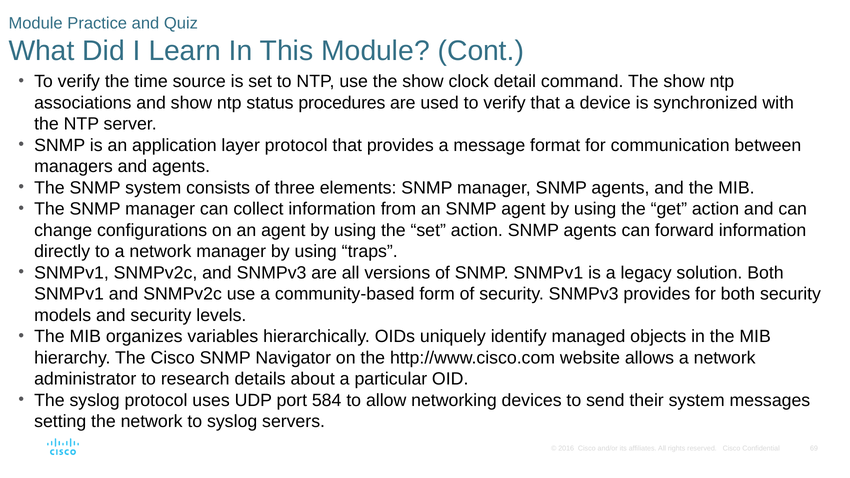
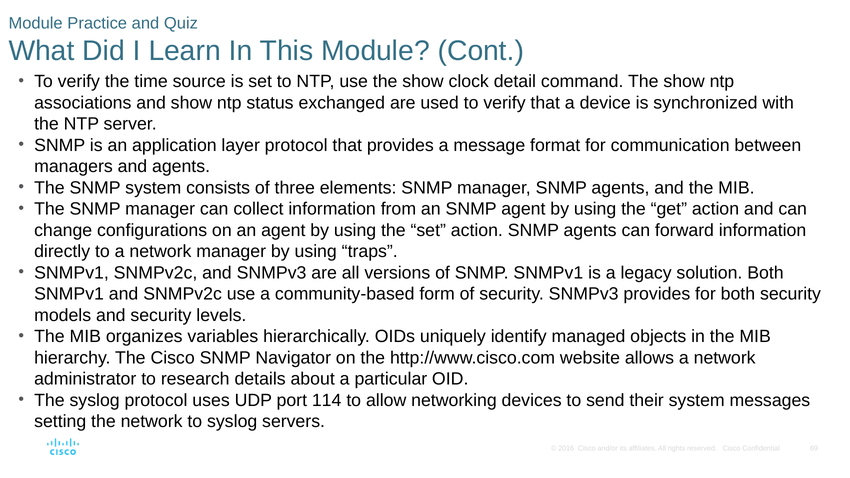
procedures: procedures -> exchanged
584: 584 -> 114
